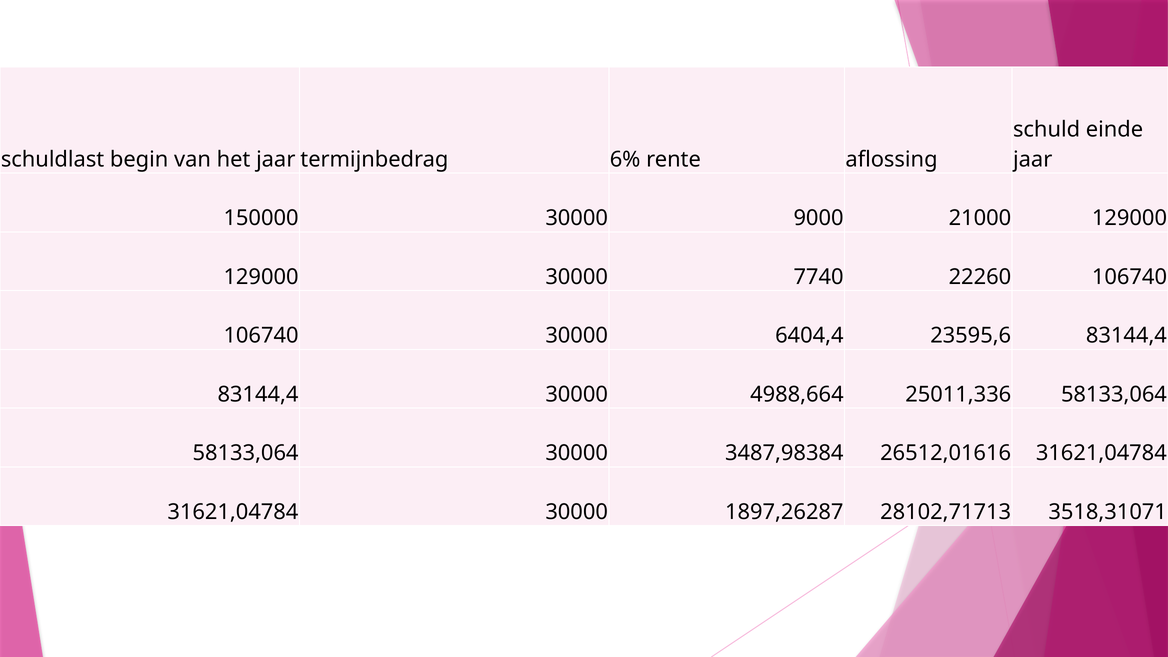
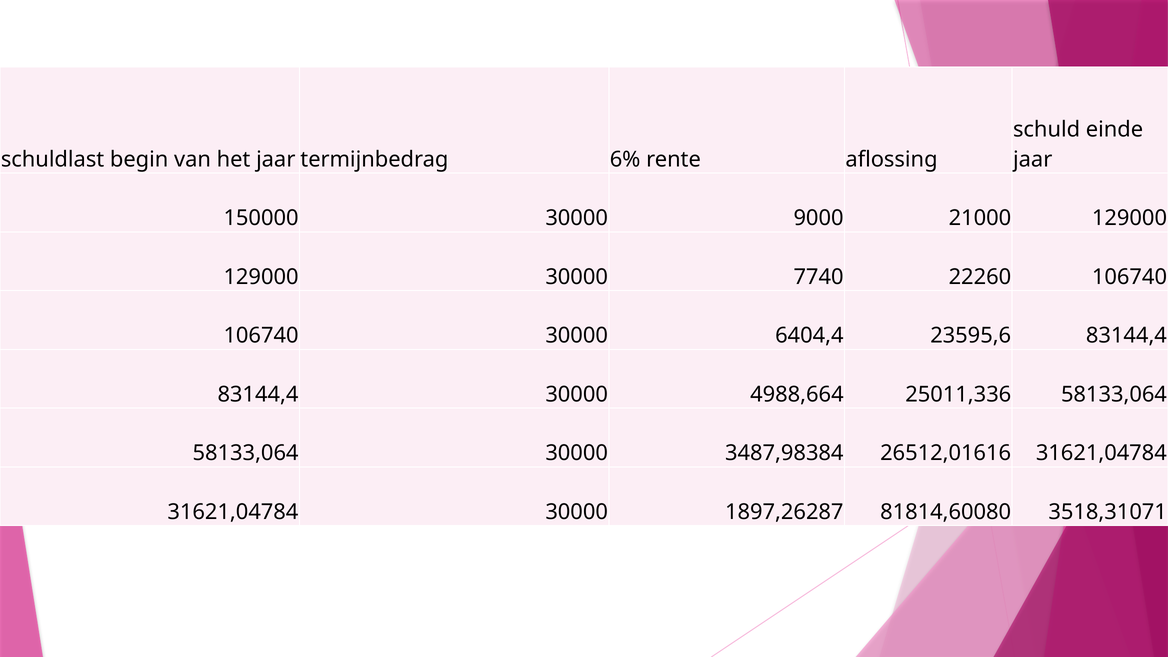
28102,71713: 28102,71713 -> 81814,60080
